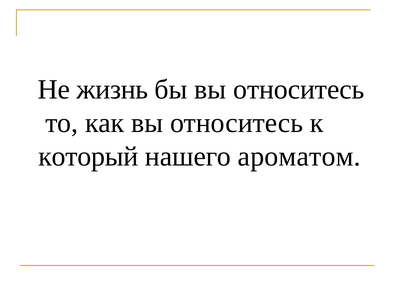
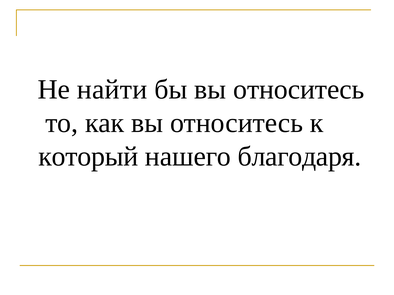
жизнь: жизнь -> найти
ароматом: ароматом -> благодаря
